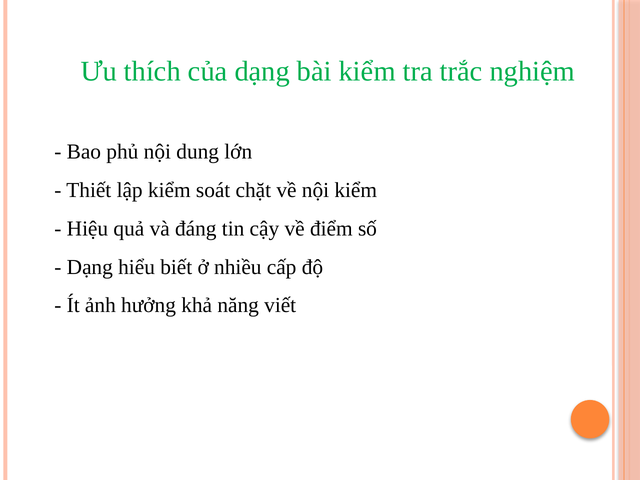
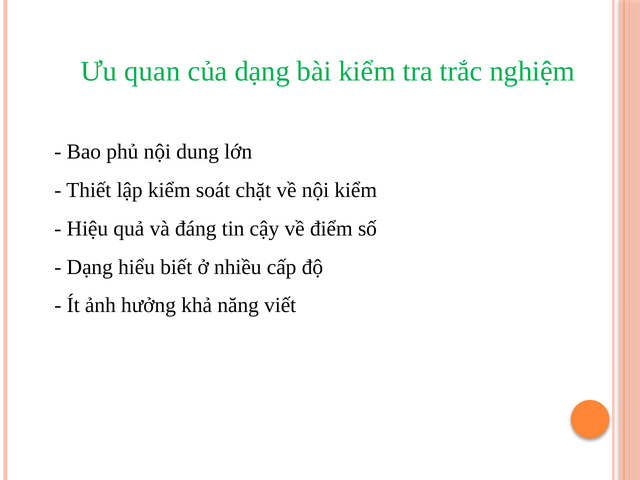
thích: thích -> quan
